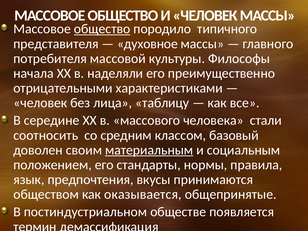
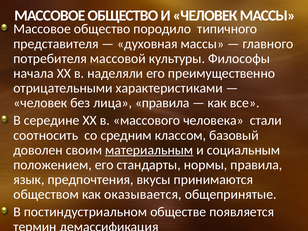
общество at (102, 29) underline: present -> none
духовное: духовное -> духовная
лица таблицу: таблицу -> правила
